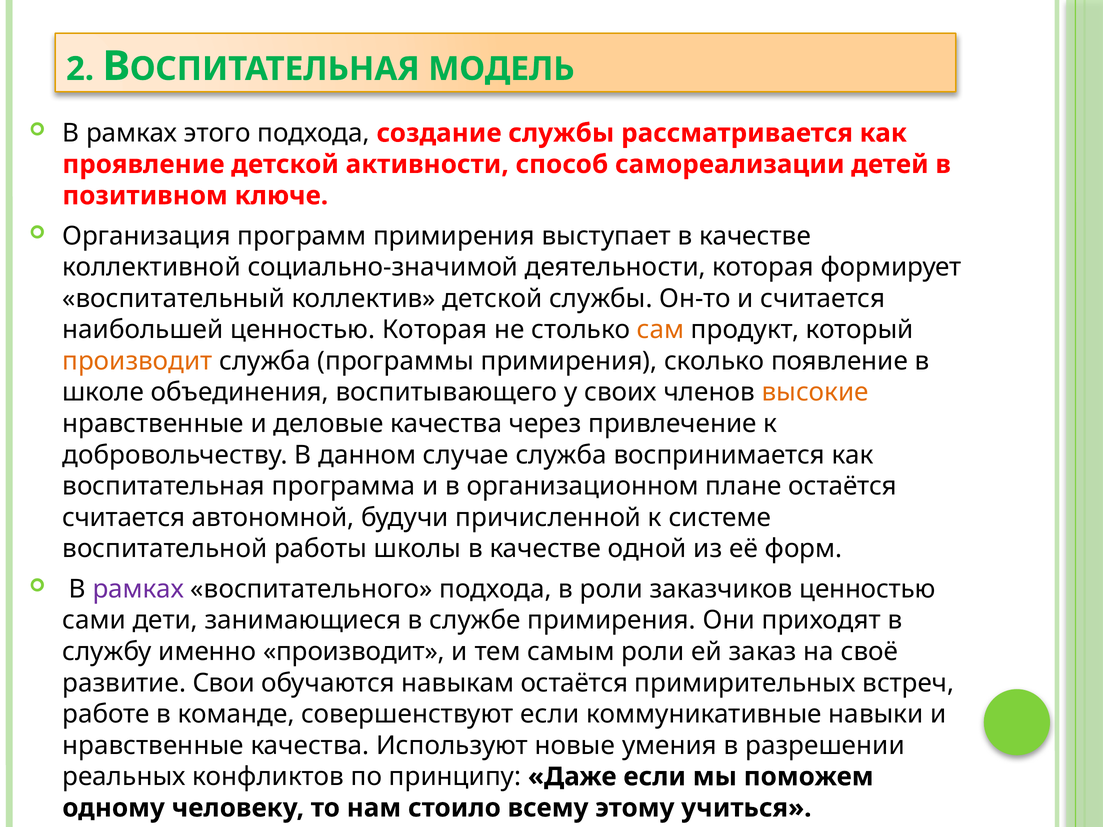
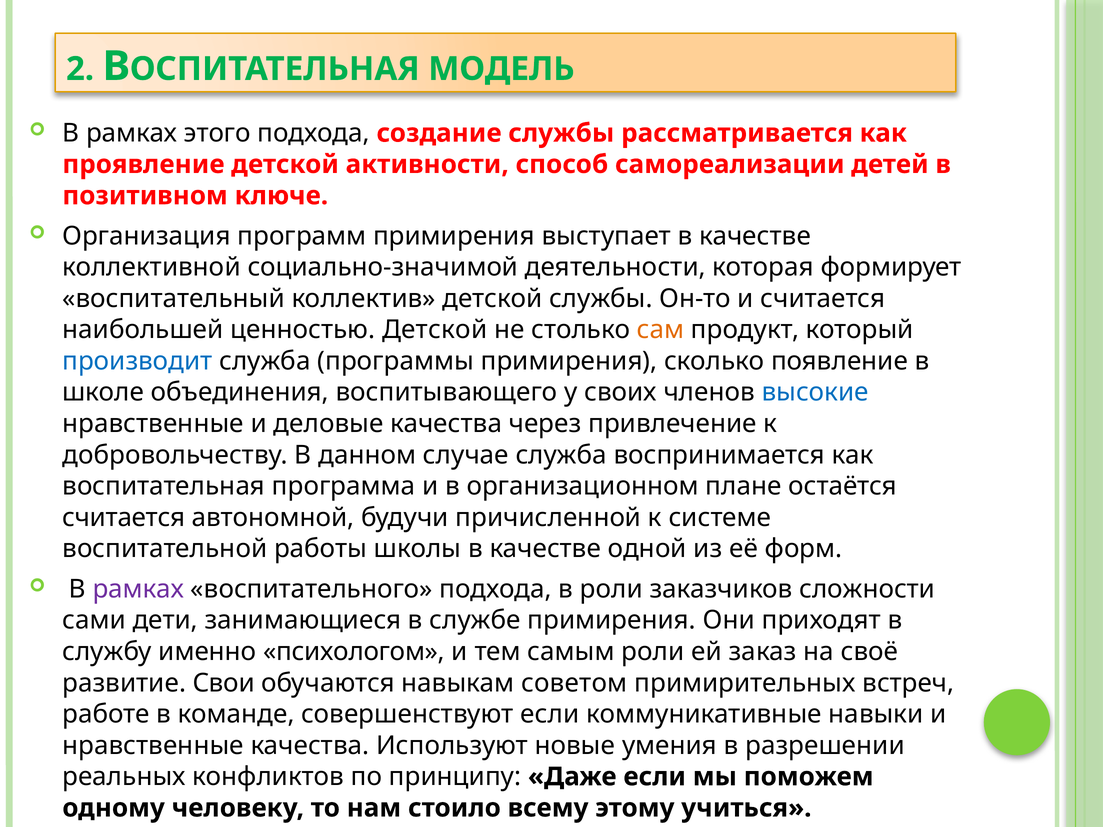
ценностью Которая: Которая -> Детской
производит at (137, 361) colour: orange -> blue
высокие colour: orange -> blue
заказчиков ценностью: ценностью -> сложности
именно производит: производит -> психологом
навыкам остаётся: остаётся -> советом
